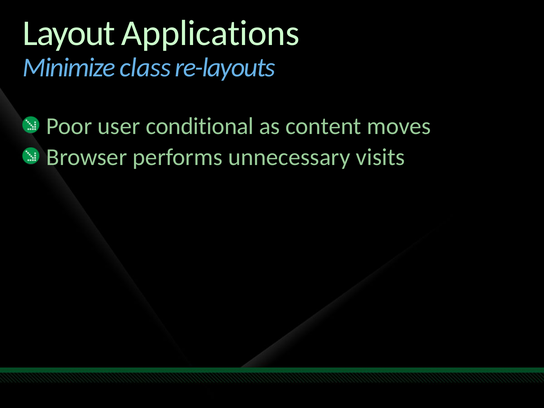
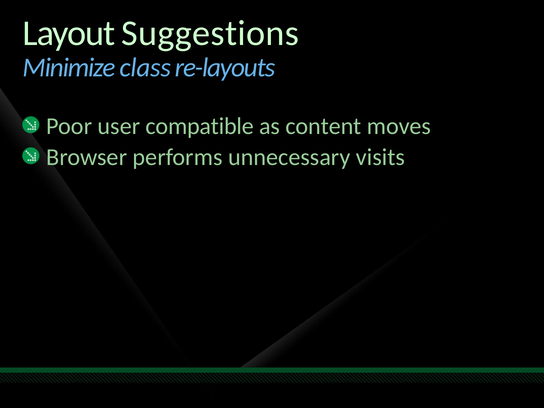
Applications: Applications -> Suggestions
conditional: conditional -> compatible
